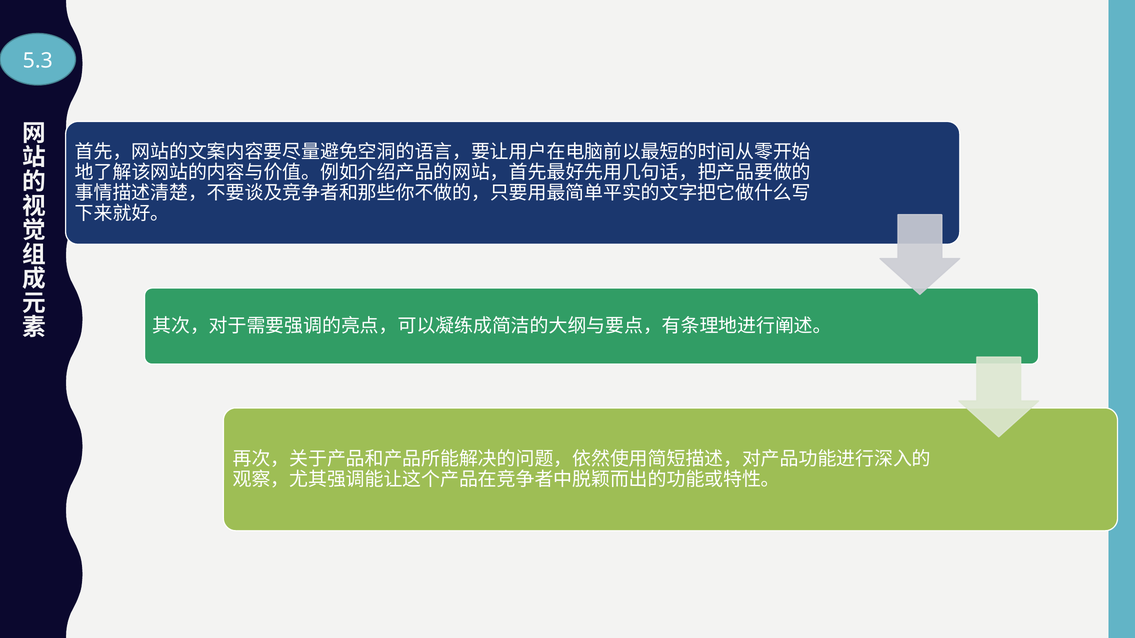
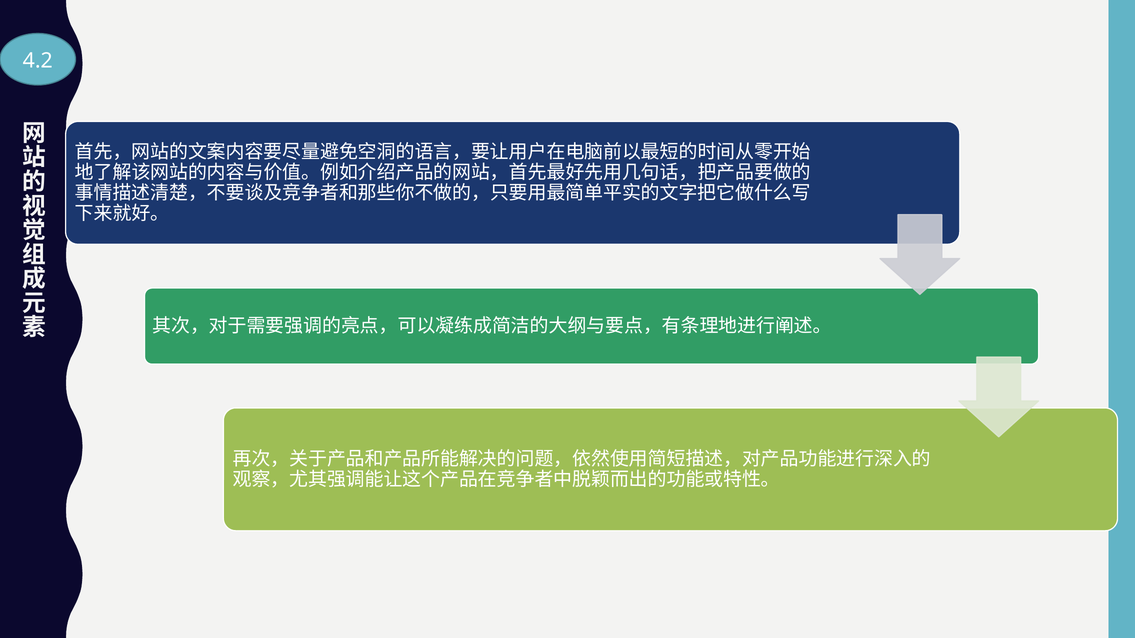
5.3: 5.3 -> 4.2
